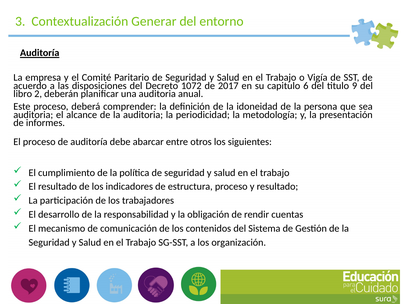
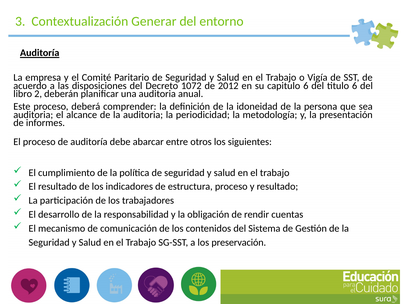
2017: 2017 -> 2012
titulo 9: 9 -> 6
organización: organización -> preservación
